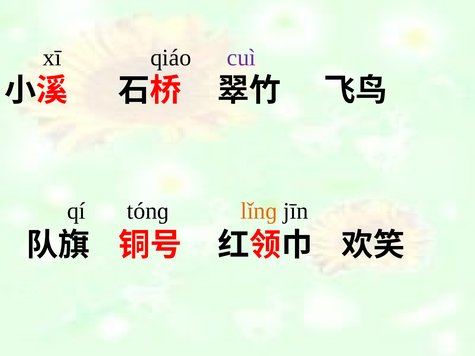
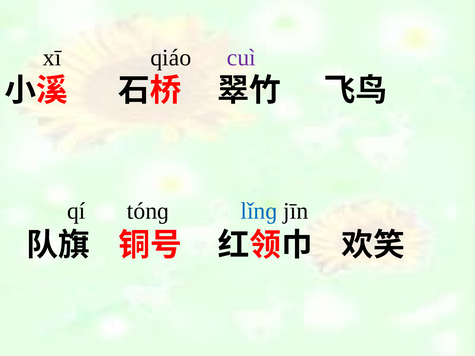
lǐnɡ colour: orange -> blue
